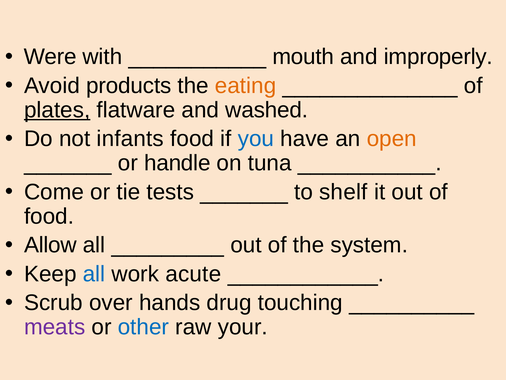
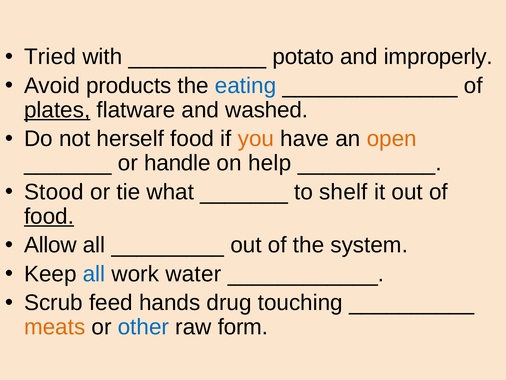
Were: Were -> Tried
mouth: mouth -> potato
eating colour: orange -> blue
infants: infants -> herself
you colour: blue -> orange
tuna: tuna -> help
Come: Come -> Stood
tests: tests -> what
food at (49, 216) underline: none -> present
acute: acute -> water
over: over -> feed
meats colour: purple -> orange
your: your -> form
